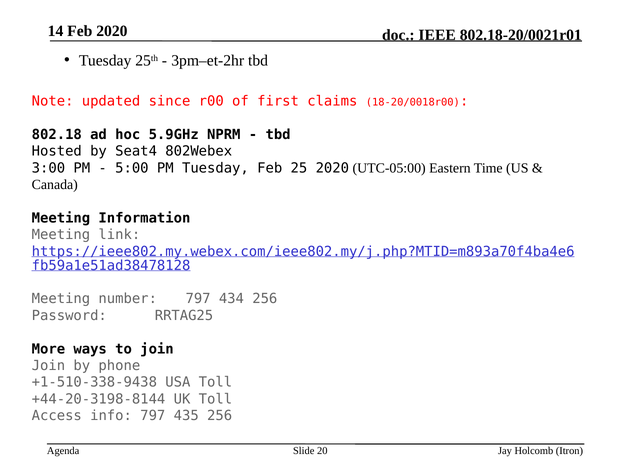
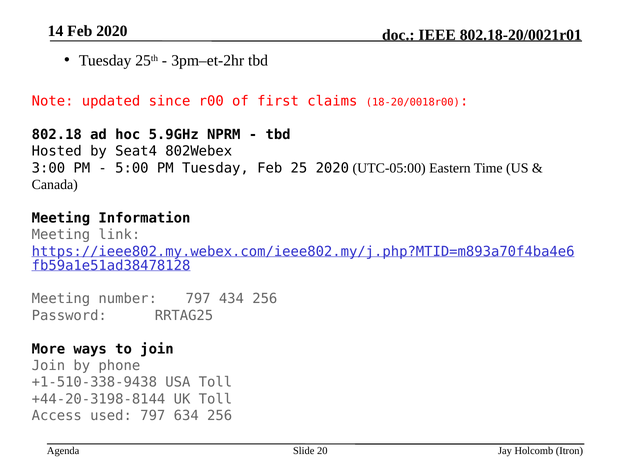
info: info -> used
435: 435 -> 634
